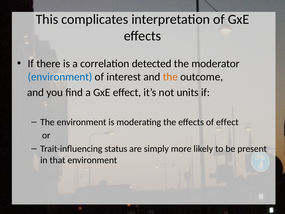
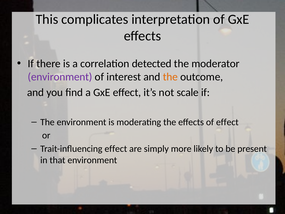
environment at (60, 77) colour: blue -> purple
units: units -> scale
Trait-influencing status: status -> effect
